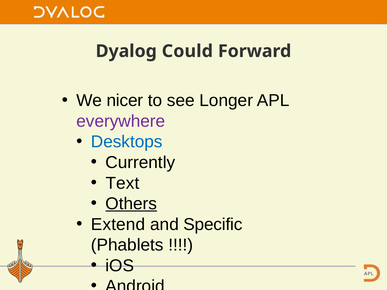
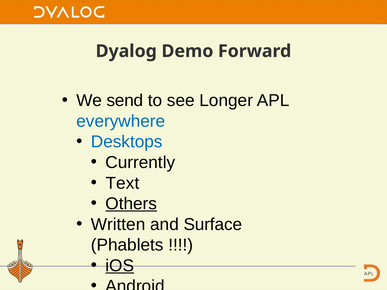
Could: Could -> Demo
nicer: nicer -> send
everywhere colour: purple -> blue
Extend: Extend -> Written
and Specific: Specific -> Surface
iOS underline: none -> present
